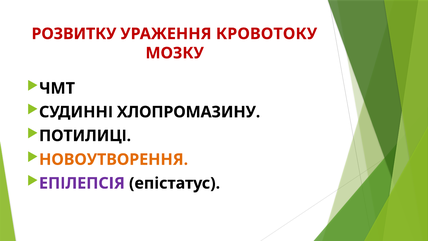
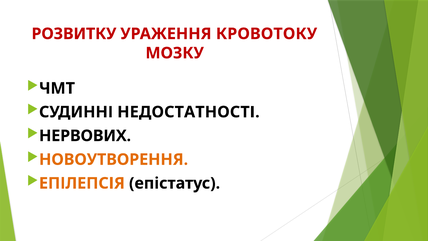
ХЛОПРОМАЗИНУ: ХЛОПРОМАЗИНУ -> НЕДОСТАТНОСТІ
ПОТИЛИЦІ: ПОТИЛИЦІ -> НЕРВОВИХ
ЕПІЛЕПСІЯ colour: purple -> orange
